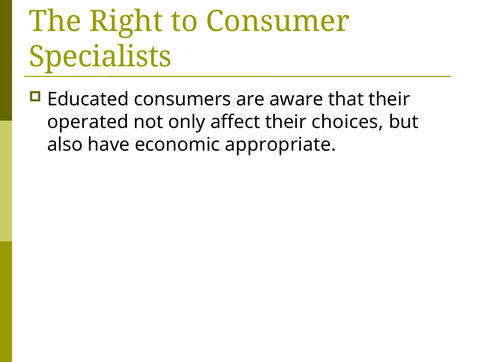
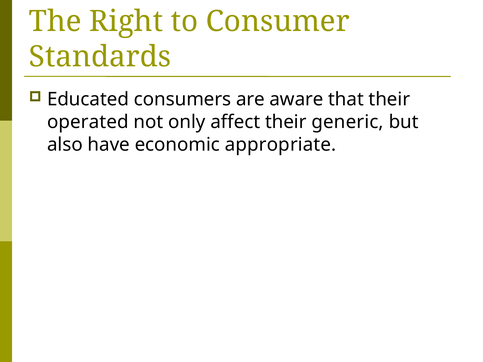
Specialists: Specialists -> Standards
choices: choices -> generic
